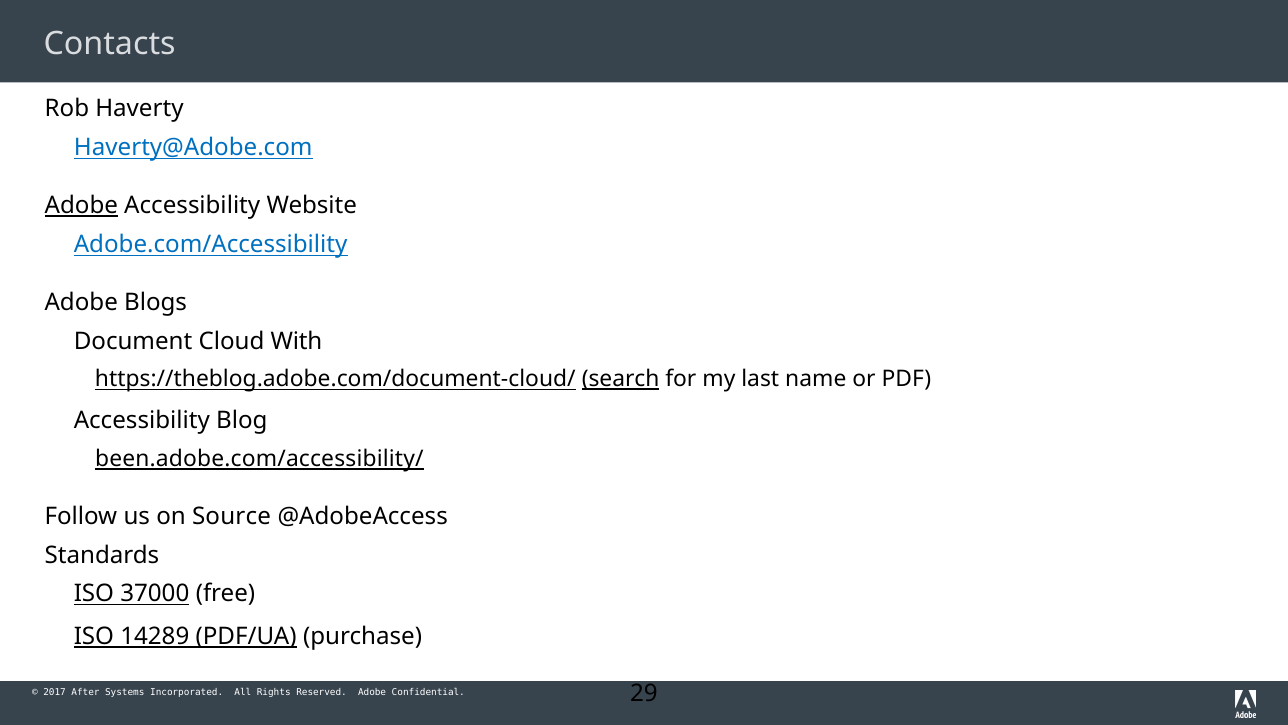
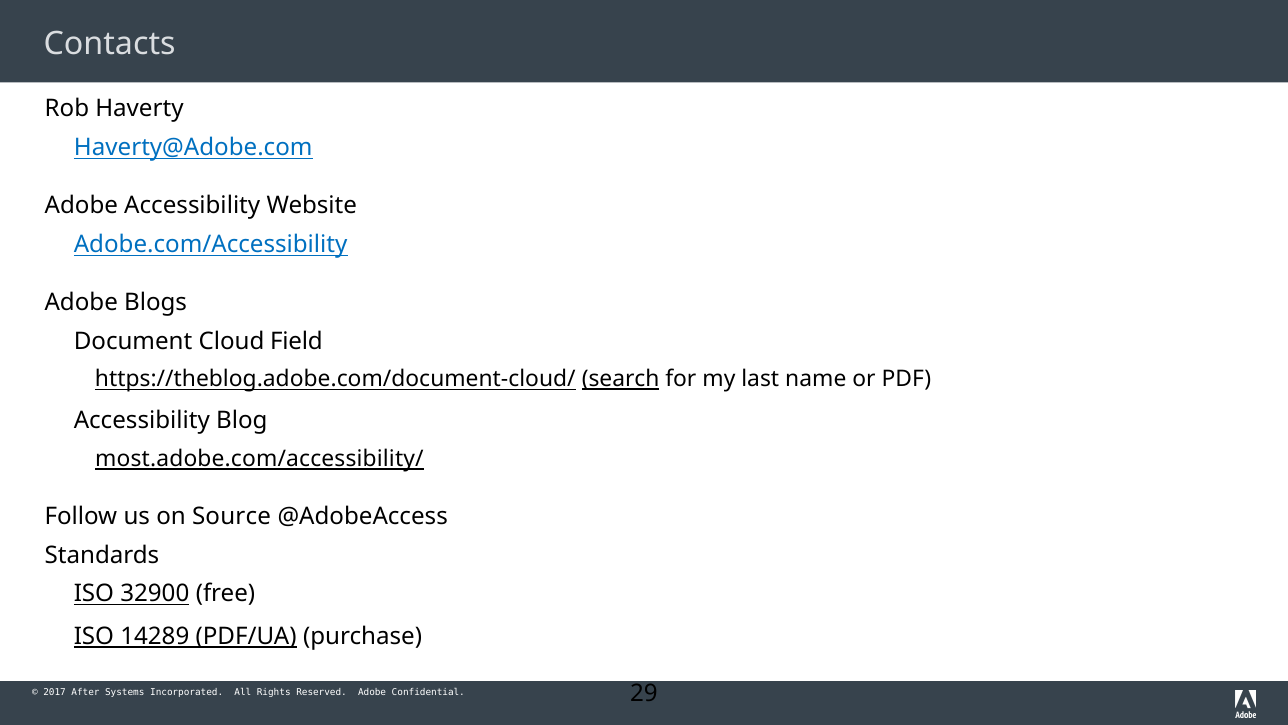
Adobe at (81, 206) underline: present -> none
With: With -> Field
been.adobe.com/accessibility/: been.adobe.com/accessibility/ -> most.adobe.com/accessibility/
37000: 37000 -> 32900
